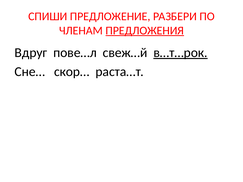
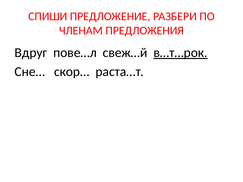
ПРЕДЛОЖЕНИЯ underline: present -> none
